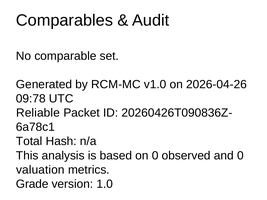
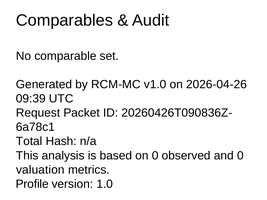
09:78: 09:78 -> 09:39
Reliable: Reliable -> Request
Grade: Grade -> Profile
